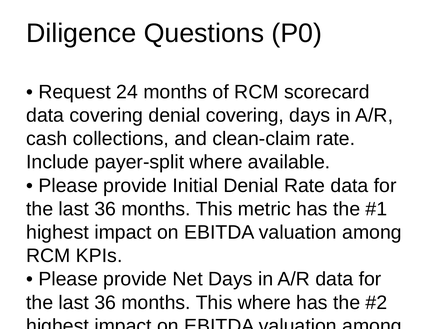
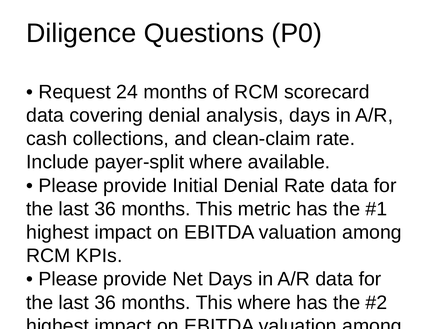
denial covering: covering -> analysis
